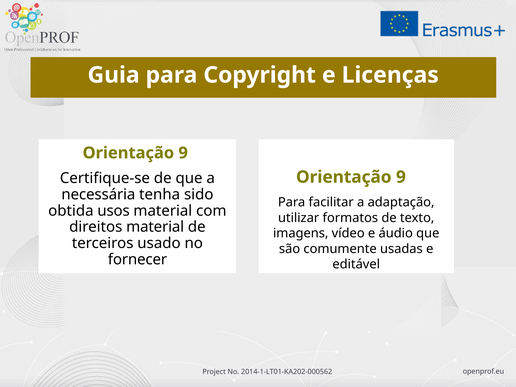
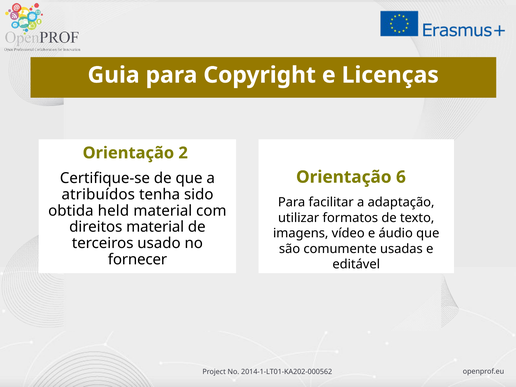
9 at (183, 153): 9 -> 2
9 at (401, 177): 9 -> 6
necessária: necessária -> atribuídos
usos: usos -> held
